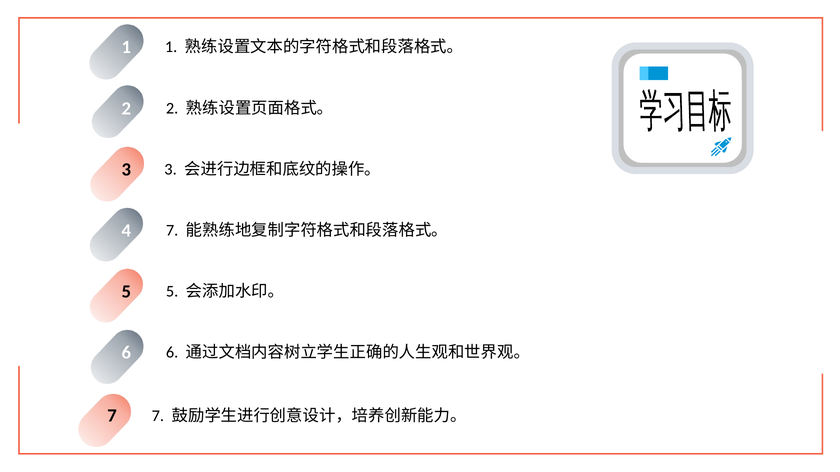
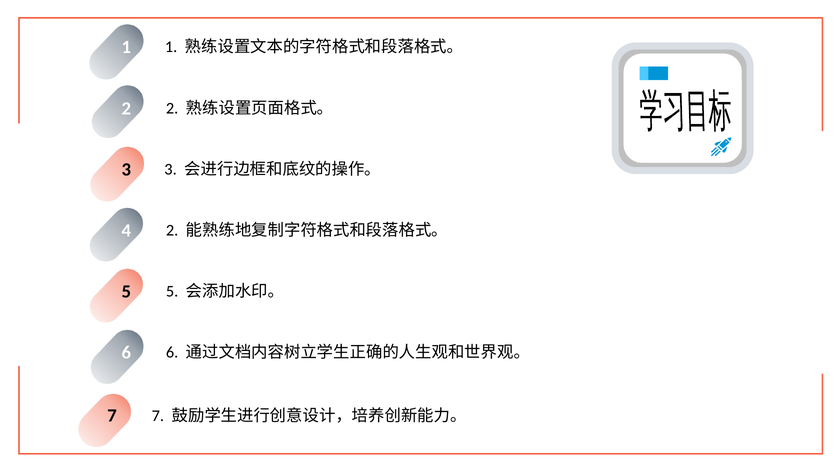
4 7: 7 -> 2
